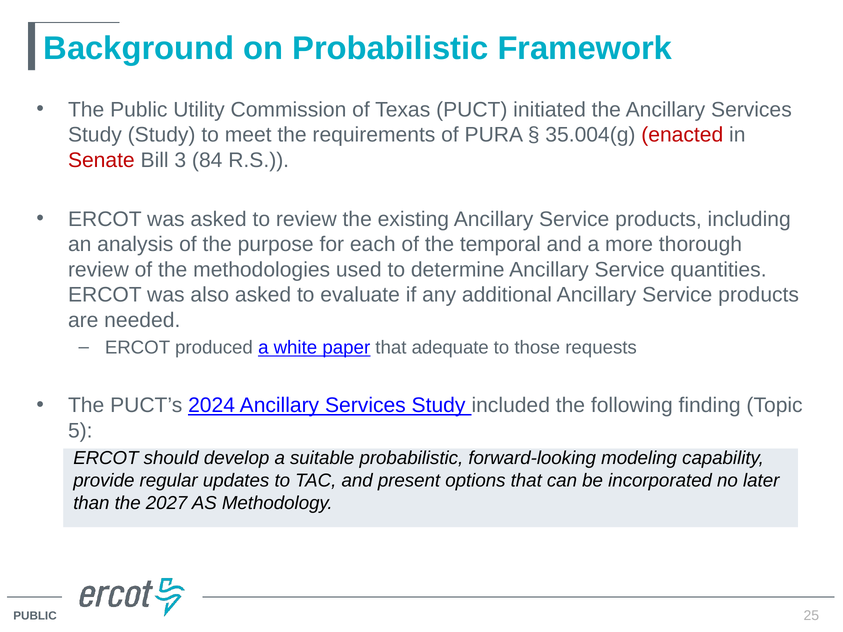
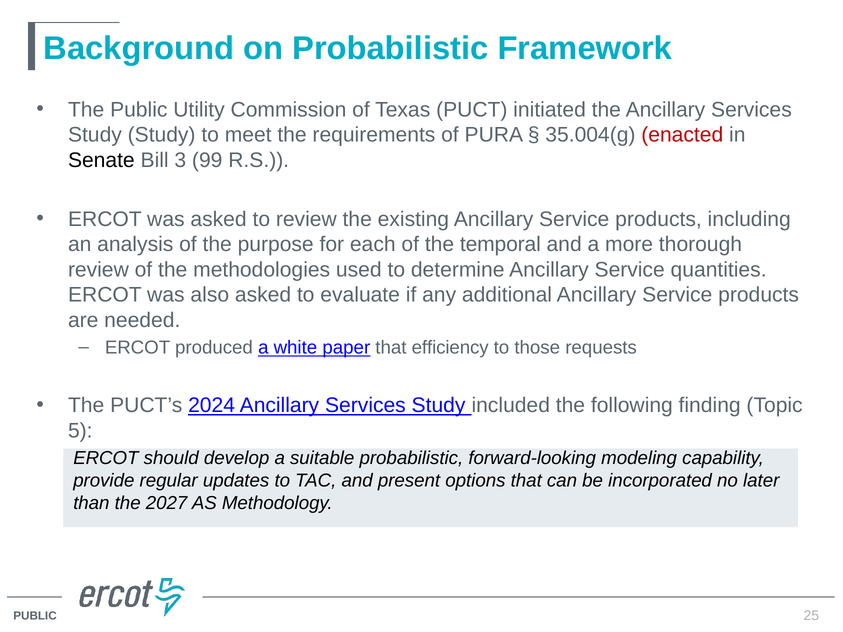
Senate colour: red -> black
84: 84 -> 99
adequate: adequate -> efficiency
